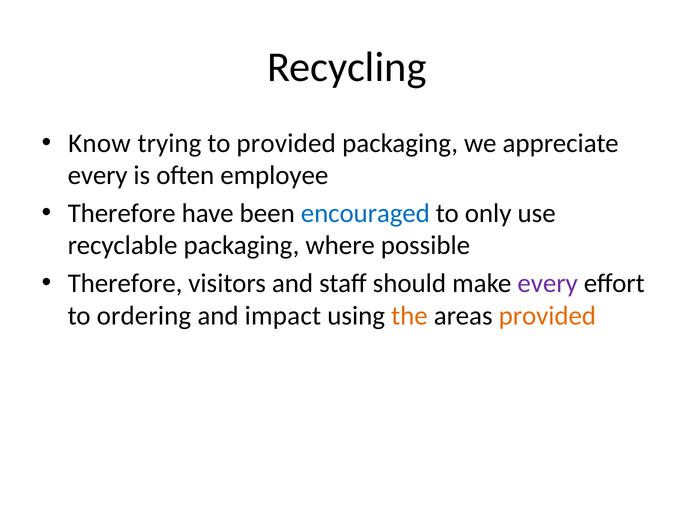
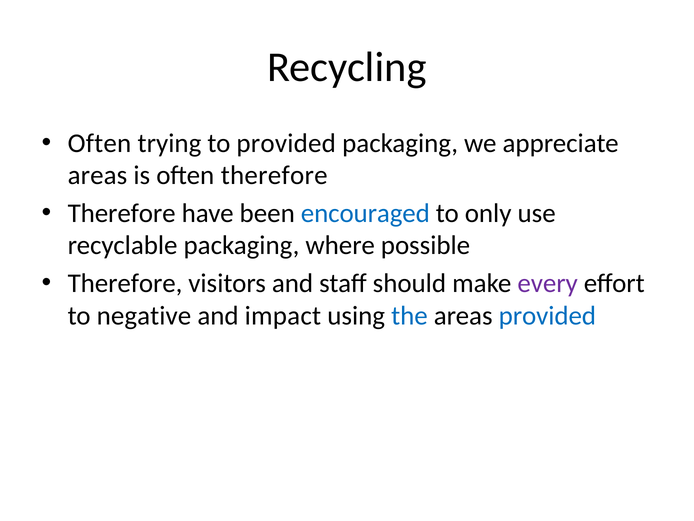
Know at (99, 143): Know -> Often
every at (98, 175): every -> areas
often employee: employee -> therefore
ordering: ordering -> negative
the colour: orange -> blue
provided at (547, 315) colour: orange -> blue
